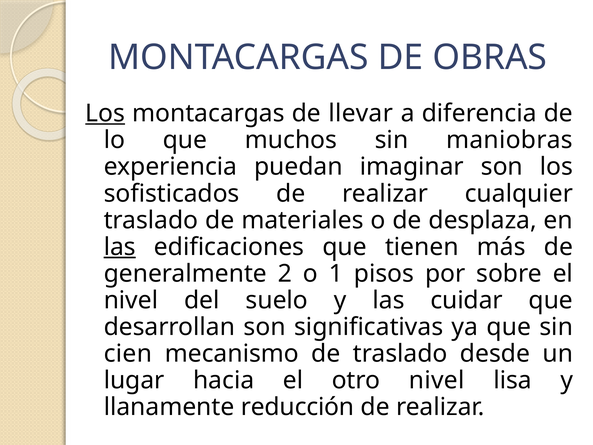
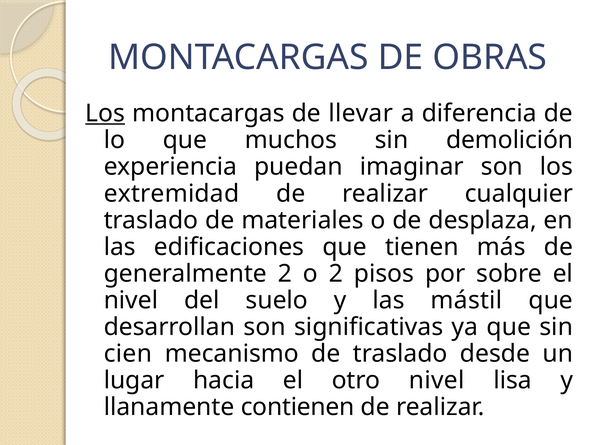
maniobras: maniobras -> demolición
sofisticados: sofisticados -> extremidad
las at (120, 247) underline: present -> none
o 1: 1 -> 2
cuidar: cuidar -> mástil
reducción: reducción -> contienen
